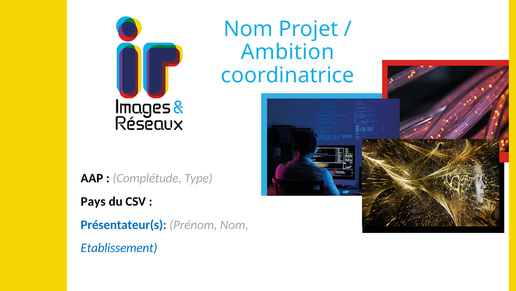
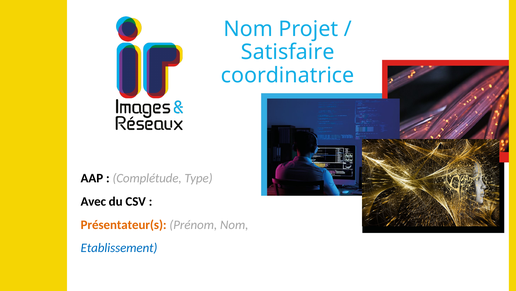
Ambition: Ambition -> Satisfaire
Pays: Pays -> Avec
Présentateur(s colour: blue -> orange
